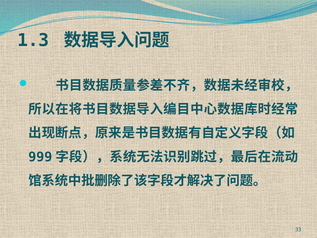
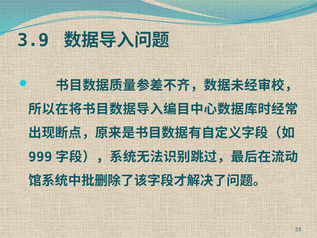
1.3: 1.3 -> 3.9
